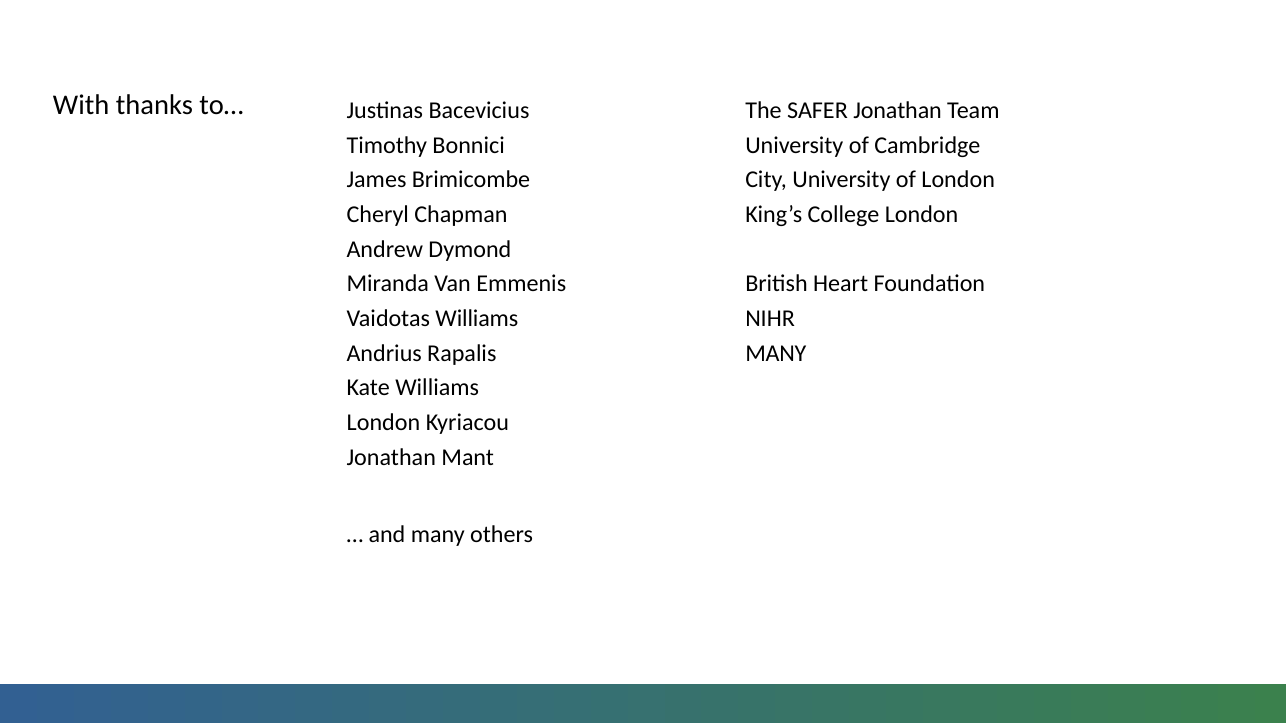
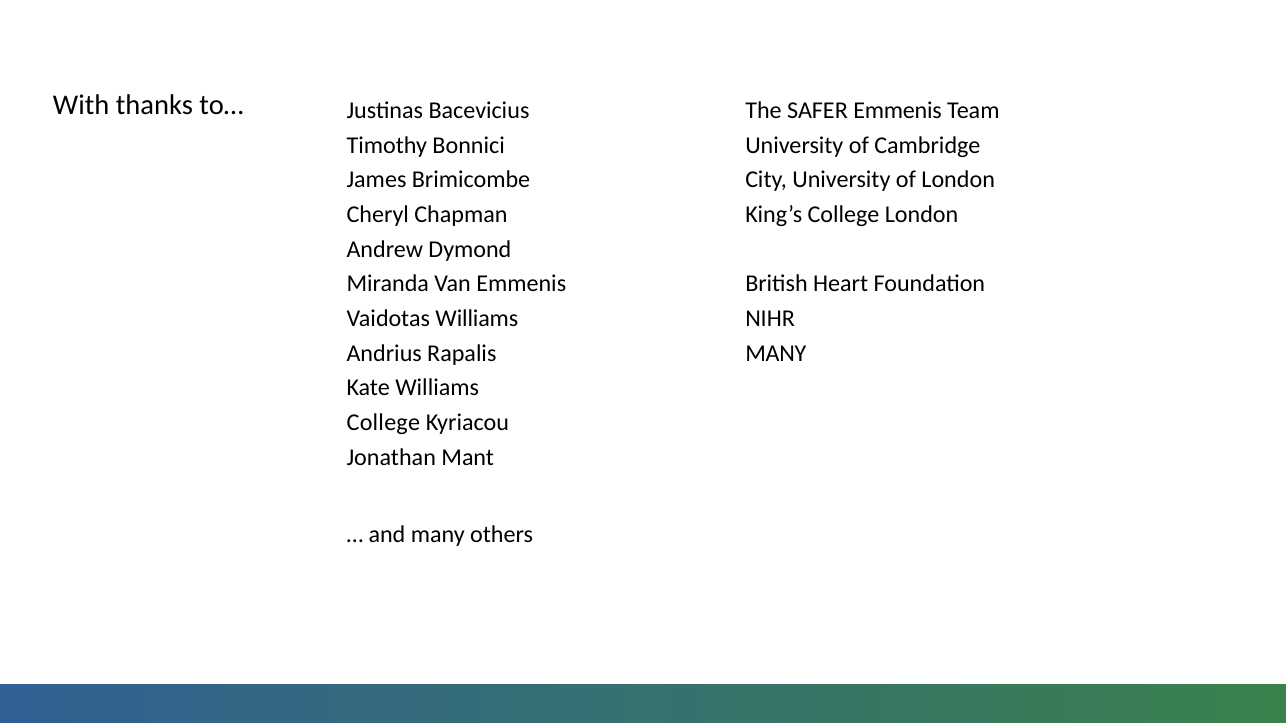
SAFER Jonathan: Jonathan -> Emmenis
London at (383, 423): London -> College
